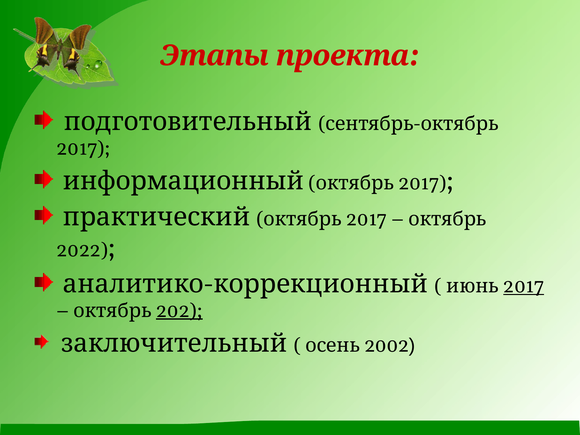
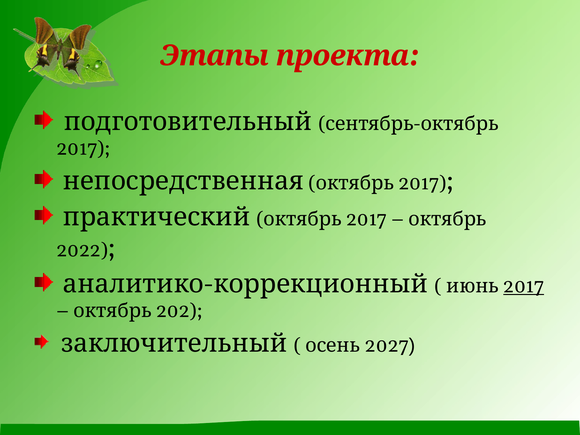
информационный: информационный -> непосредственная
202 underline: present -> none
2002: 2002 -> 2027
